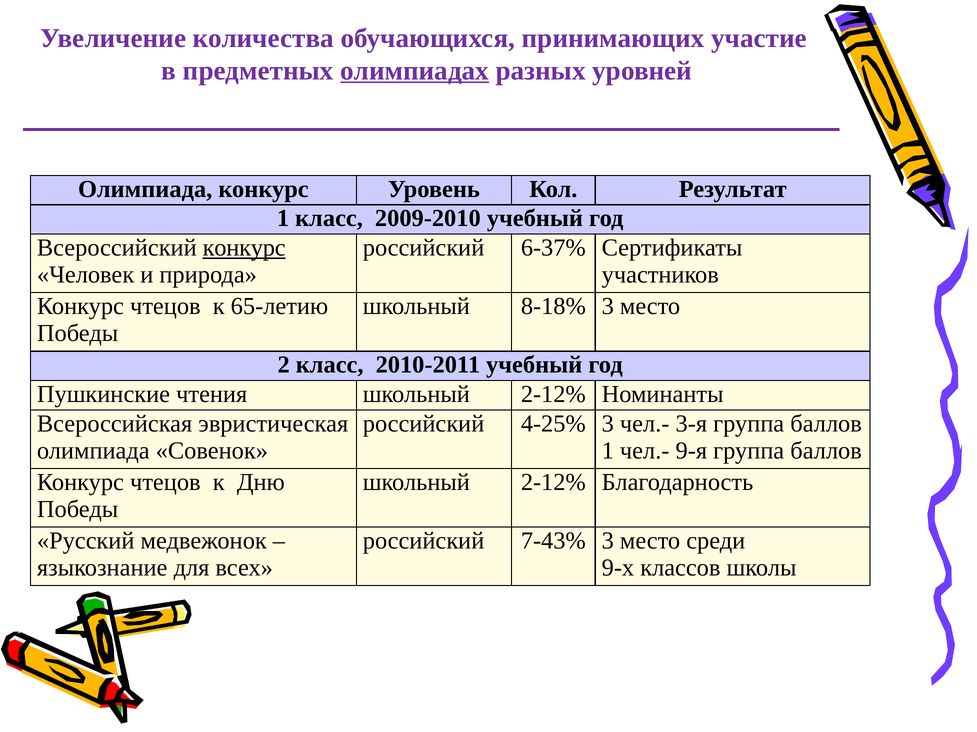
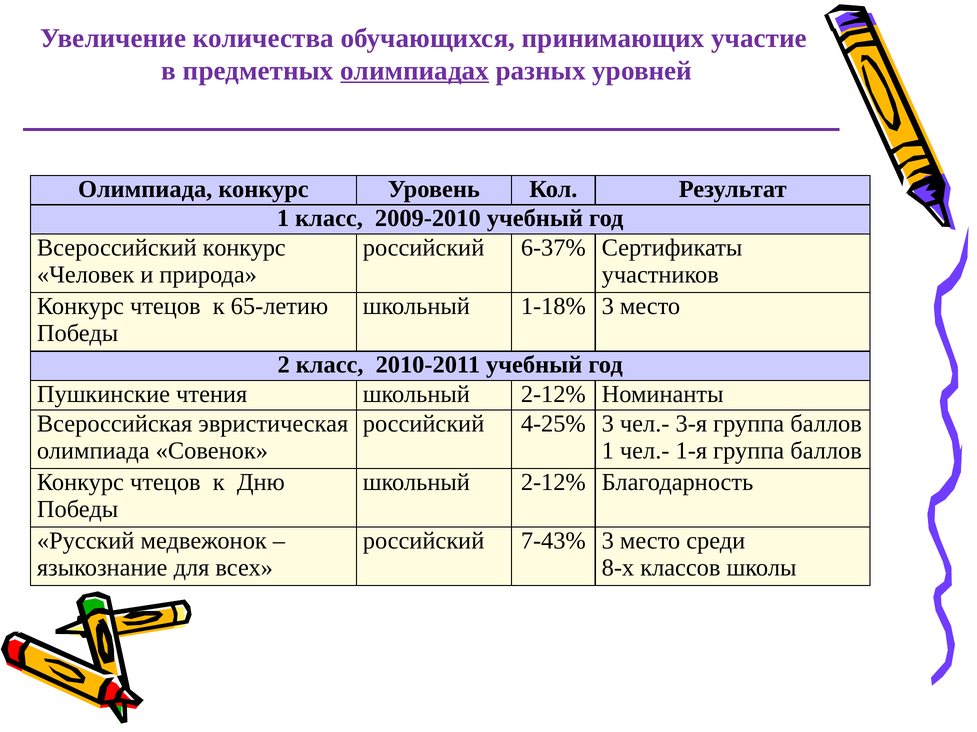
конкурс at (244, 248) underline: present -> none
8-18%: 8-18% -> 1-18%
9-я: 9-я -> 1-я
9-х: 9-х -> 8-х
